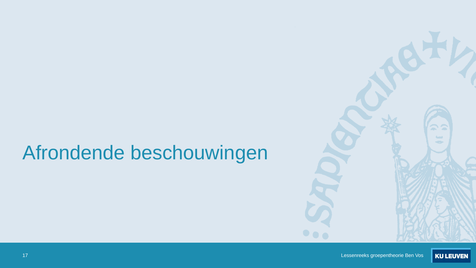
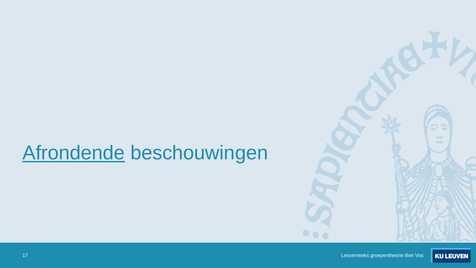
Afrondende underline: none -> present
